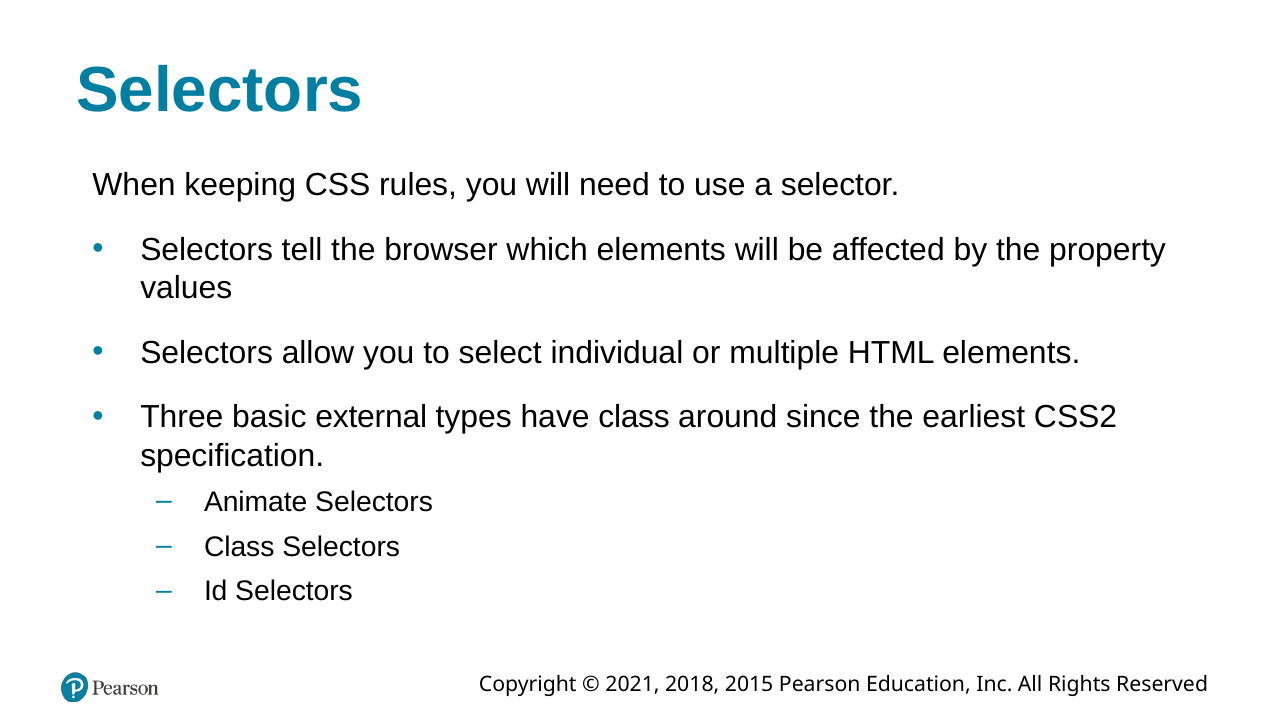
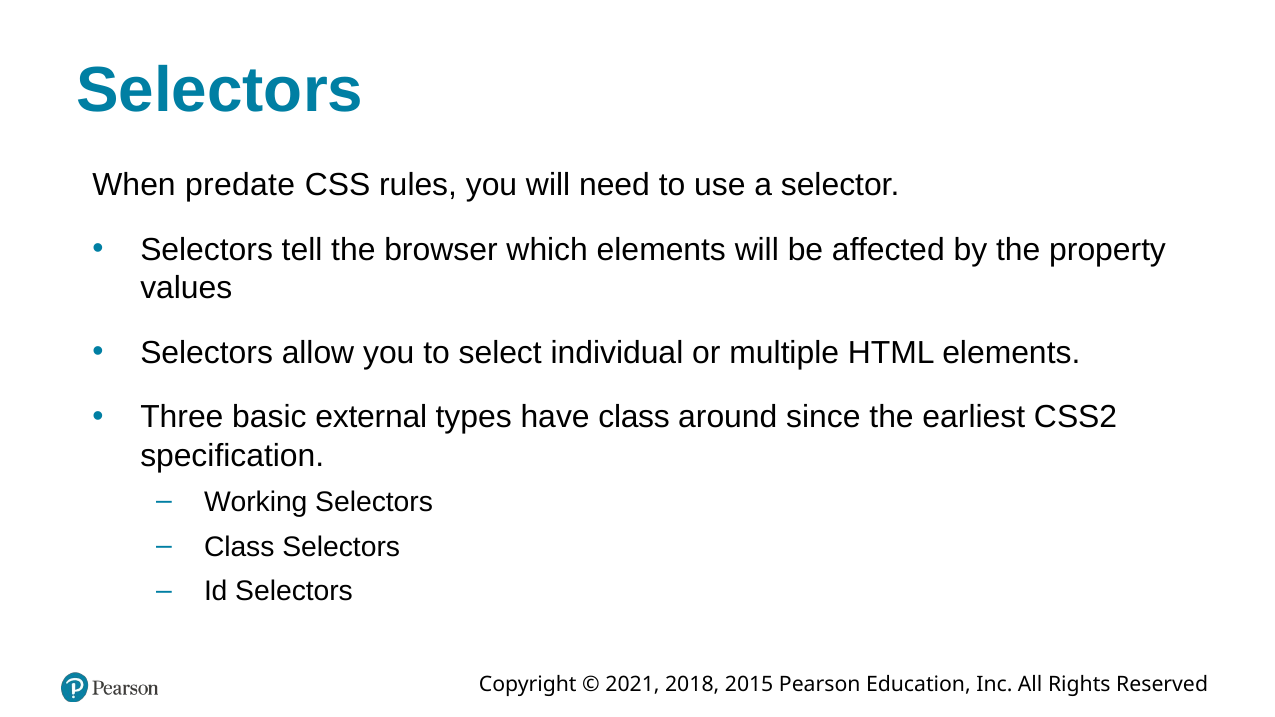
keeping: keeping -> predate
Animate: Animate -> Working
